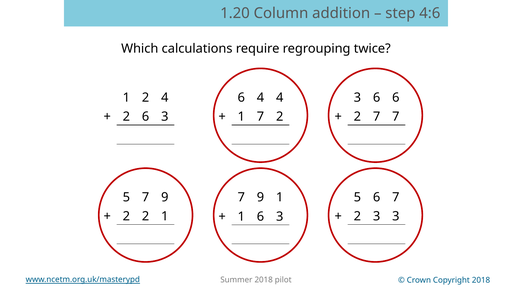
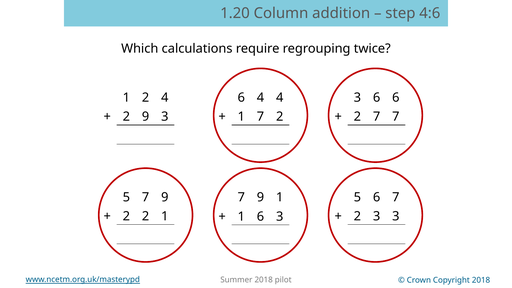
2 6: 6 -> 9
